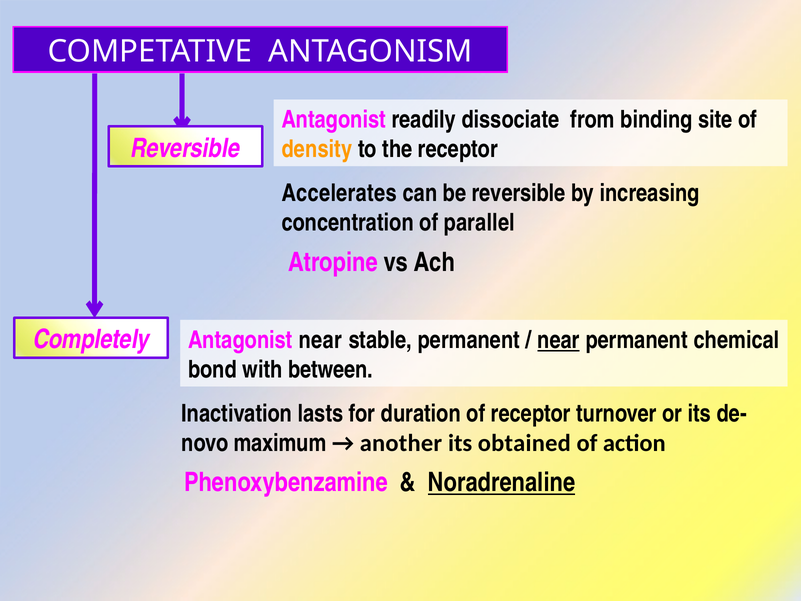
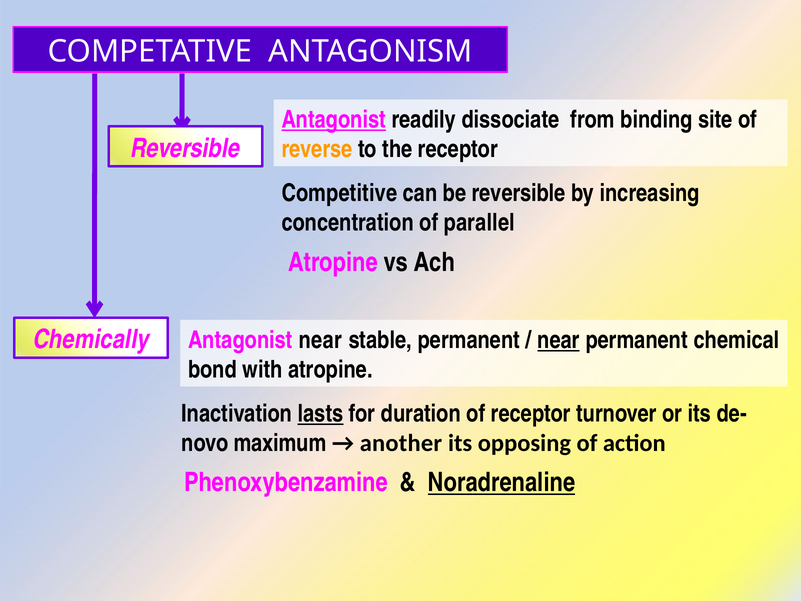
Antagonist at (334, 120) underline: none -> present
density: density -> reverse
Accelerates: Accelerates -> Competitive
Completely: Completely -> Chemically
with between: between -> atropine
lasts underline: none -> present
obtained: obtained -> opposing
